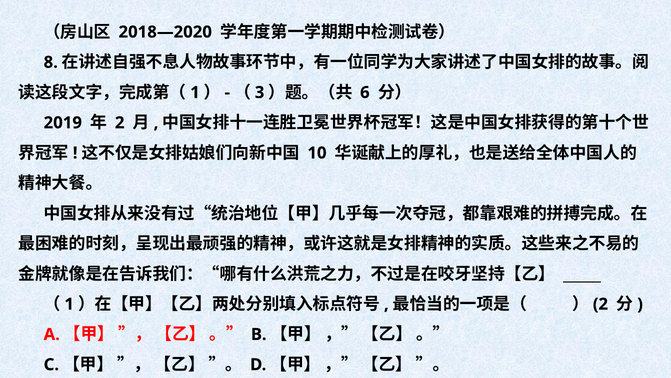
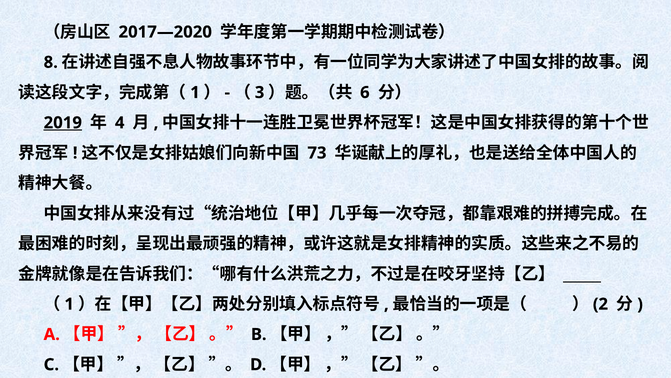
2018—2020: 2018—2020 -> 2017—2020
2019 underline: none -> present
2 at (120, 123): 2 -> 4
10: 10 -> 73
